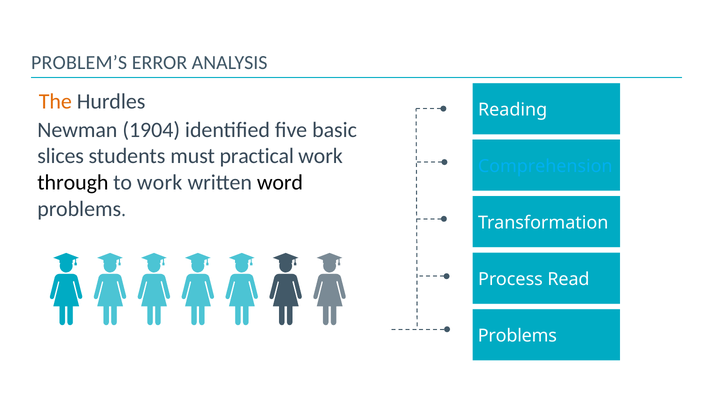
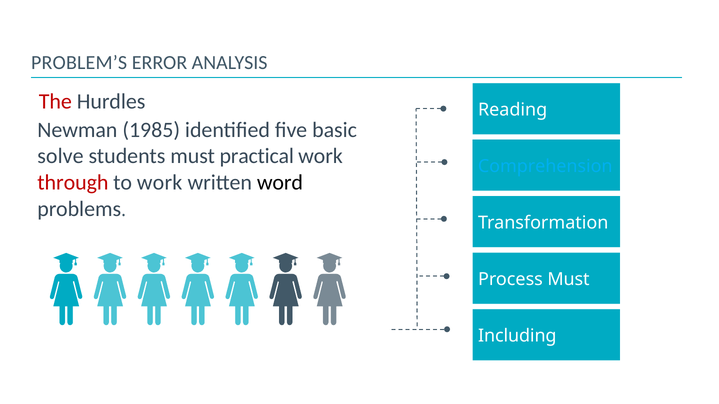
The colour: orange -> red
1904: 1904 -> 1985
slices: slices -> solve
through colour: black -> red
Process Read: Read -> Must
Problems at (517, 336): Problems -> Including
